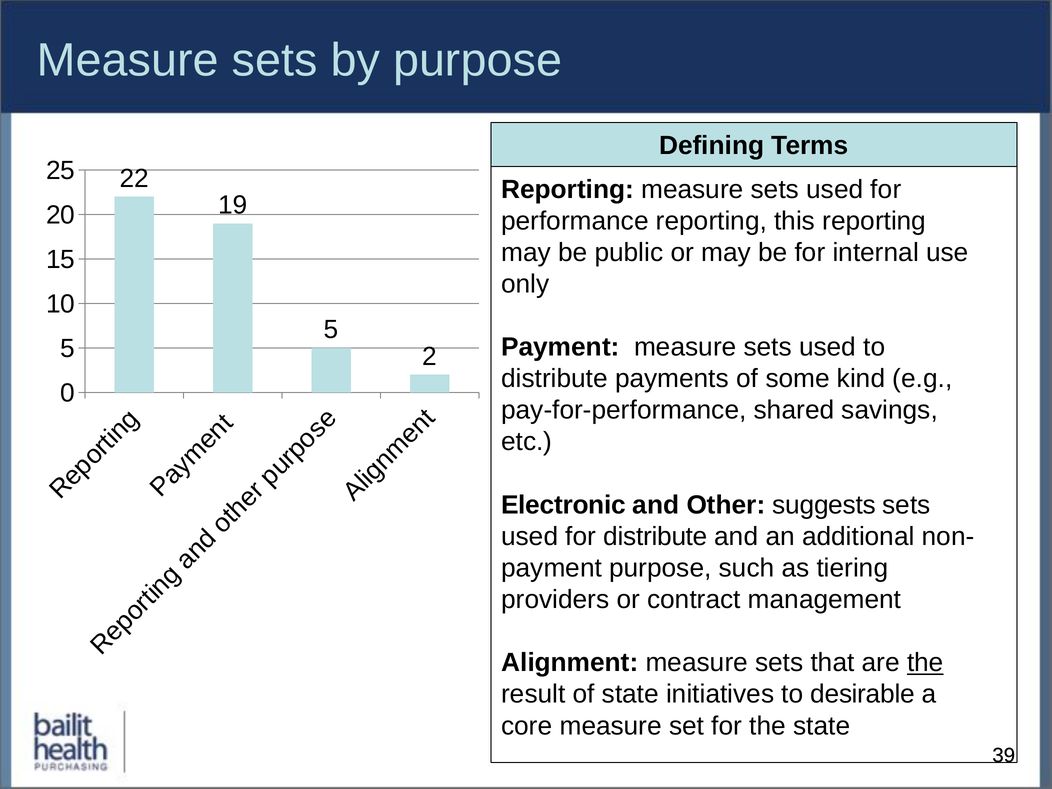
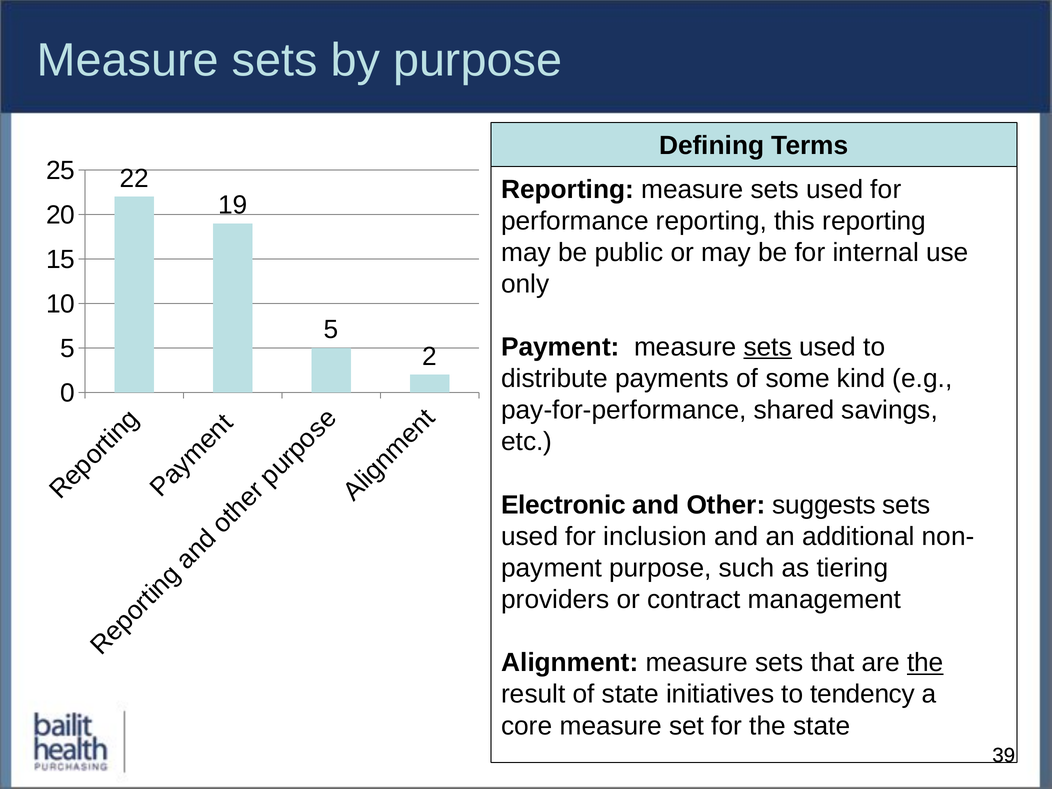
sets at (768, 347) underline: none -> present
for distribute: distribute -> inclusion
desirable: desirable -> tendency
